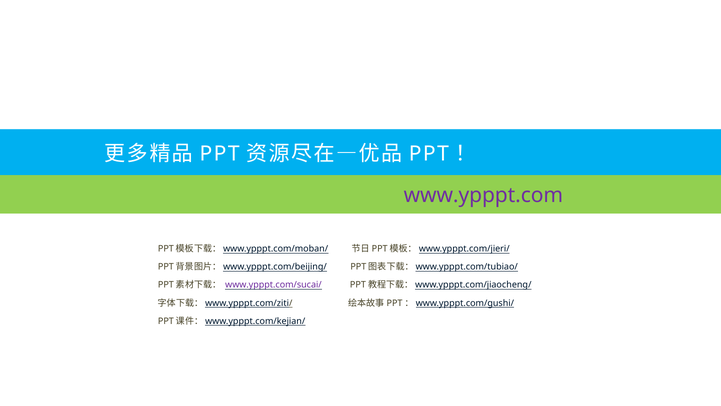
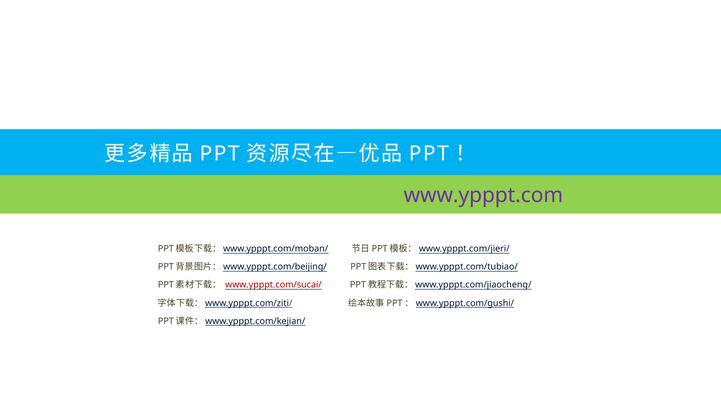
www.ypppt.com/sucai/ colour: purple -> red
